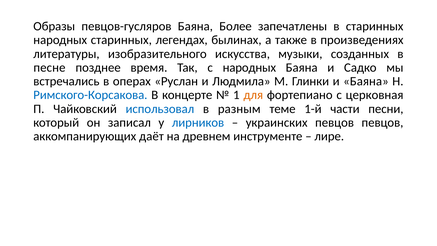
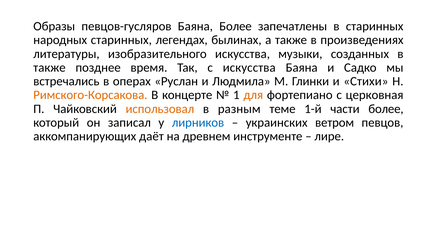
песне at (49, 67): песне -> также
с народных: народных -> искусства
и Баяна: Баяна -> Стихи
Римского-Корсакова colour: blue -> orange
использовал colour: blue -> orange
части песни: песни -> более
украинских певцов: певцов -> ветром
